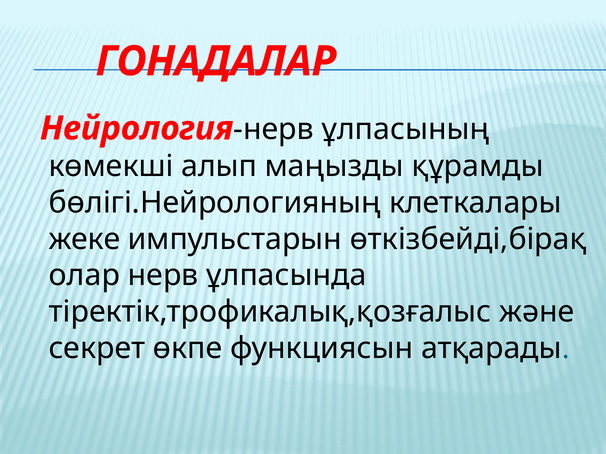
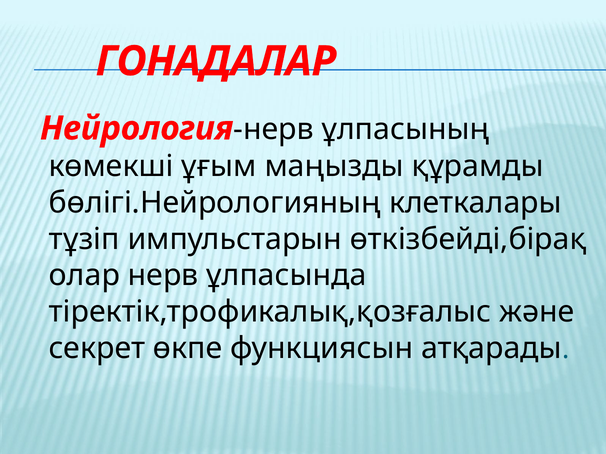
алып: алып -> ұғым
жеке: жеке -> тұзіп
